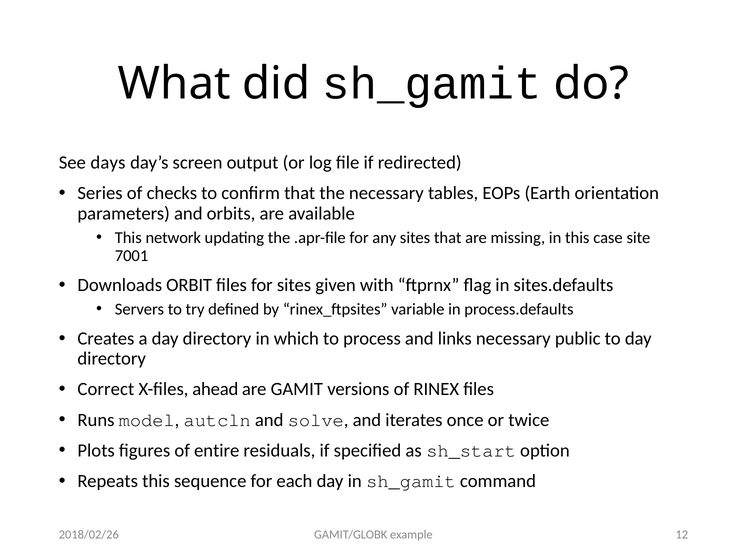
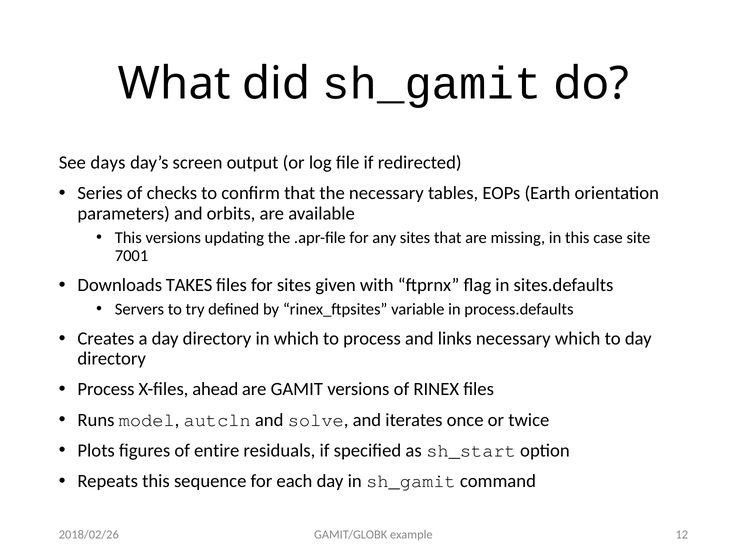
This network: network -> versions
ORBIT: ORBIT -> TAKES
necessary public: public -> which
Correct at (106, 390): Correct -> Process
